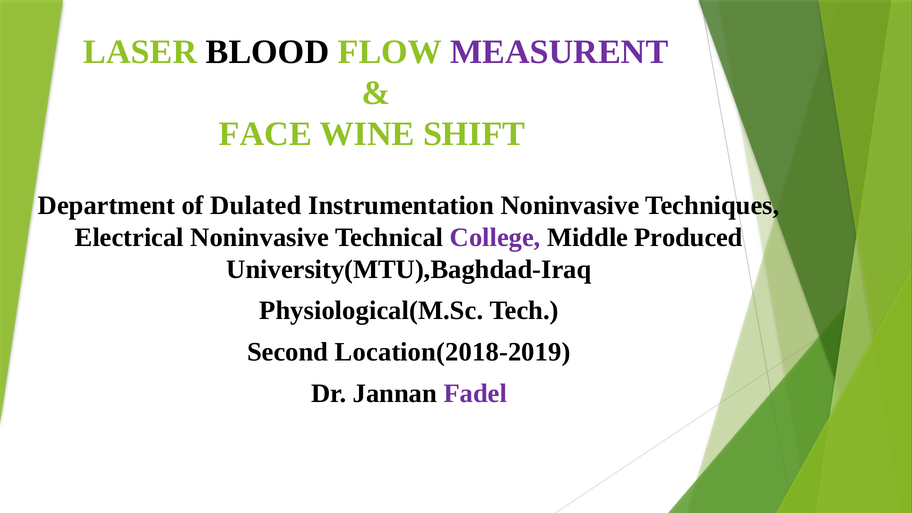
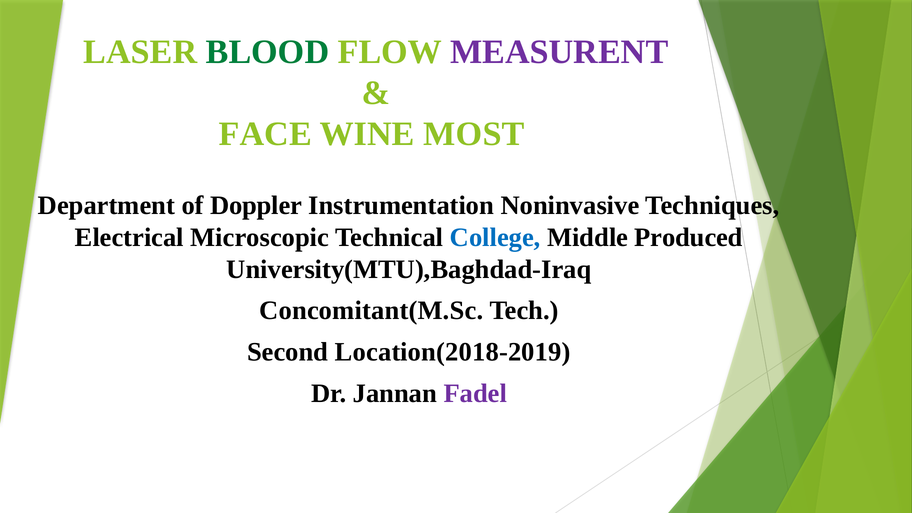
BLOOD colour: black -> green
SHIFT: SHIFT -> MOST
Dulated: Dulated -> Doppler
Electrical Noninvasive: Noninvasive -> Microscopic
College colour: purple -> blue
Physiological(M.Sc: Physiological(M.Sc -> Concomitant(M.Sc
